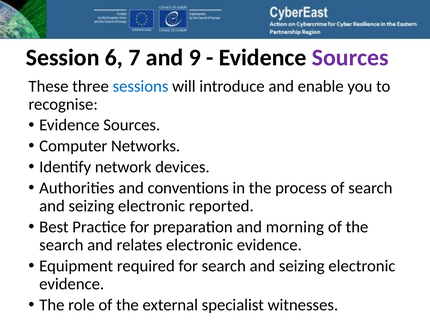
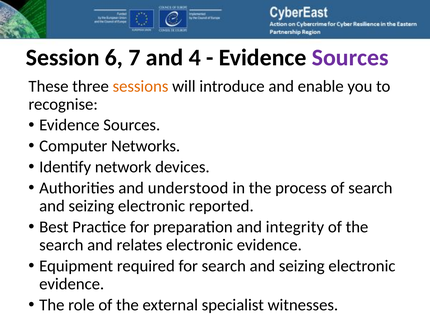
9: 9 -> 4
sessions colour: blue -> orange
conventions: conventions -> understood
morning: morning -> integrity
